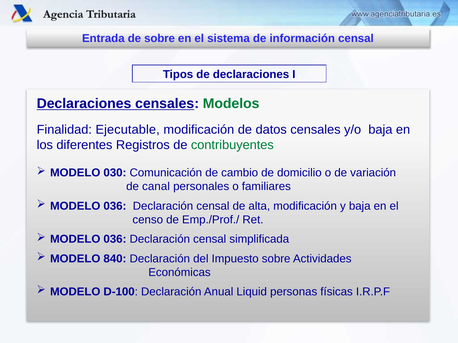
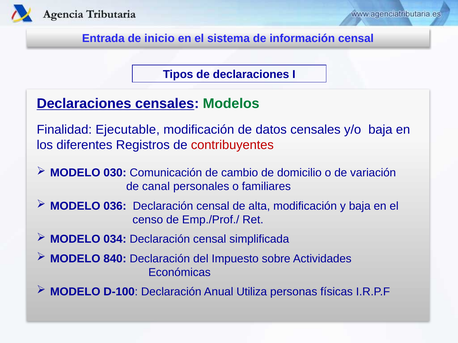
de sobre: sobre -> inicio
contribuyentes colour: green -> red
036 at (115, 240): 036 -> 034
Liquid: Liquid -> Utiliza
